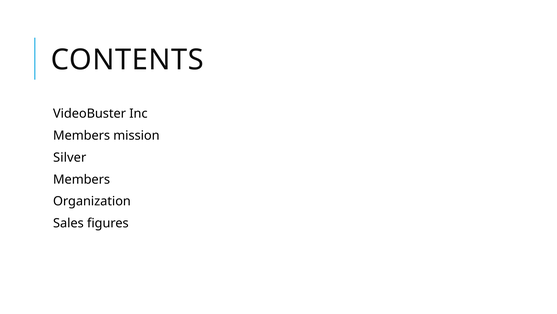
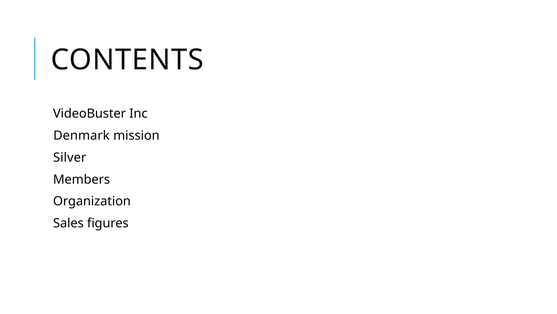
Members at (82, 135): Members -> Denmark
